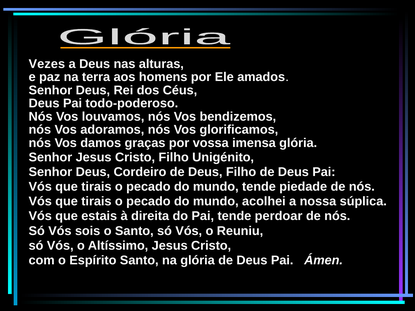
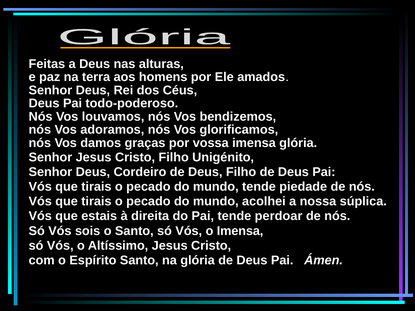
Vezes: Vezes -> Feitas
o Reuniu: Reuniu -> Imensa
